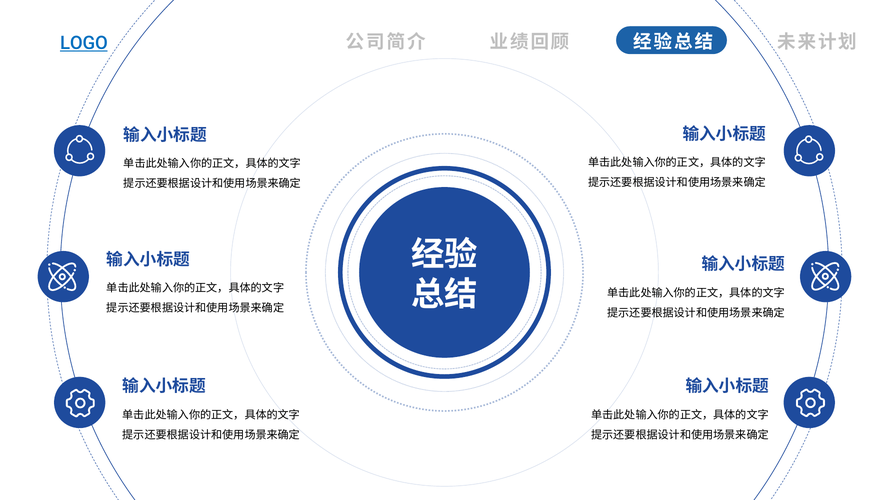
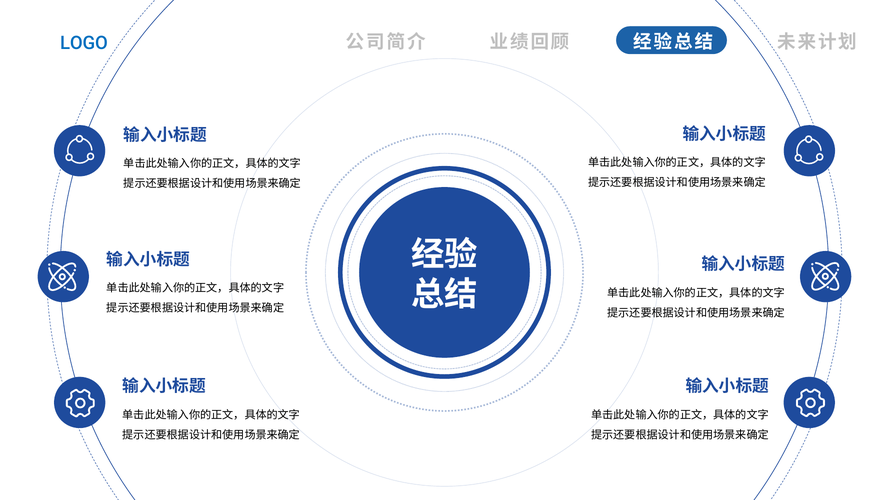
LOGO underline: present -> none
